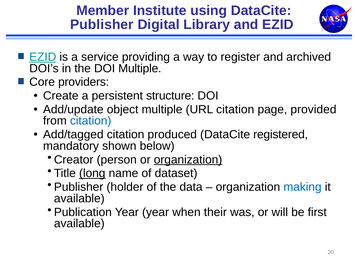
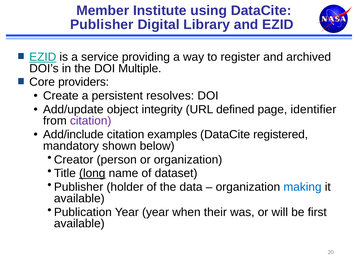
structure: structure -> resolves
object multiple: multiple -> integrity
URL citation: citation -> defined
provided: provided -> identifier
citation at (91, 121) colour: blue -> purple
Add/tagged: Add/tagged -> Add/include
produced: produced -> examples
organization at (188, 160) underline: present -> none
